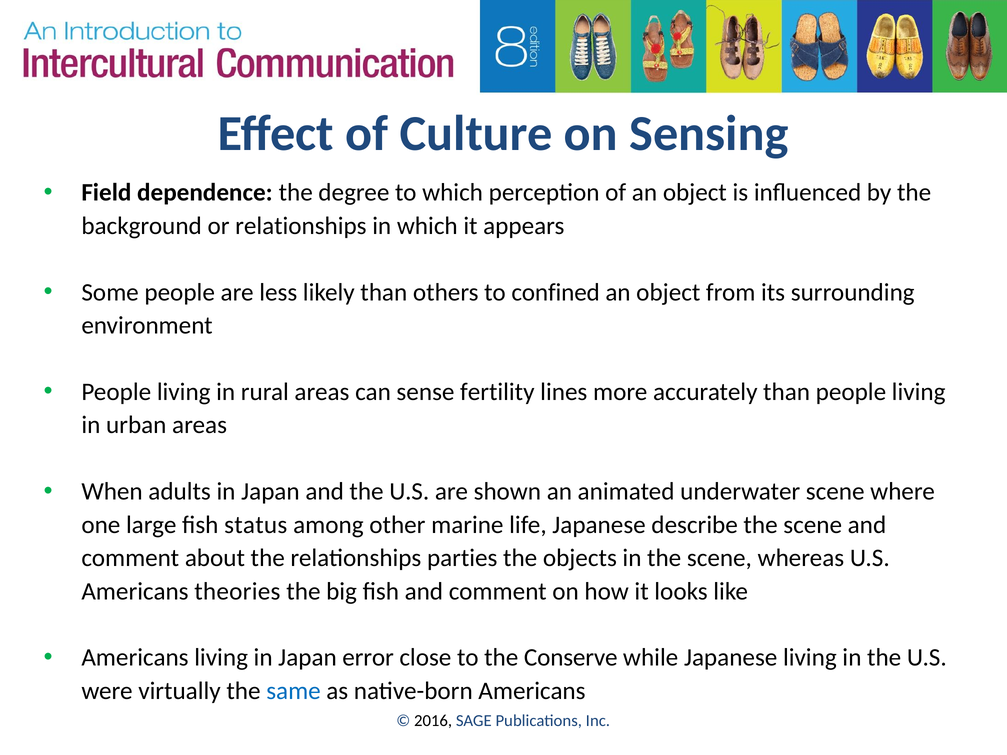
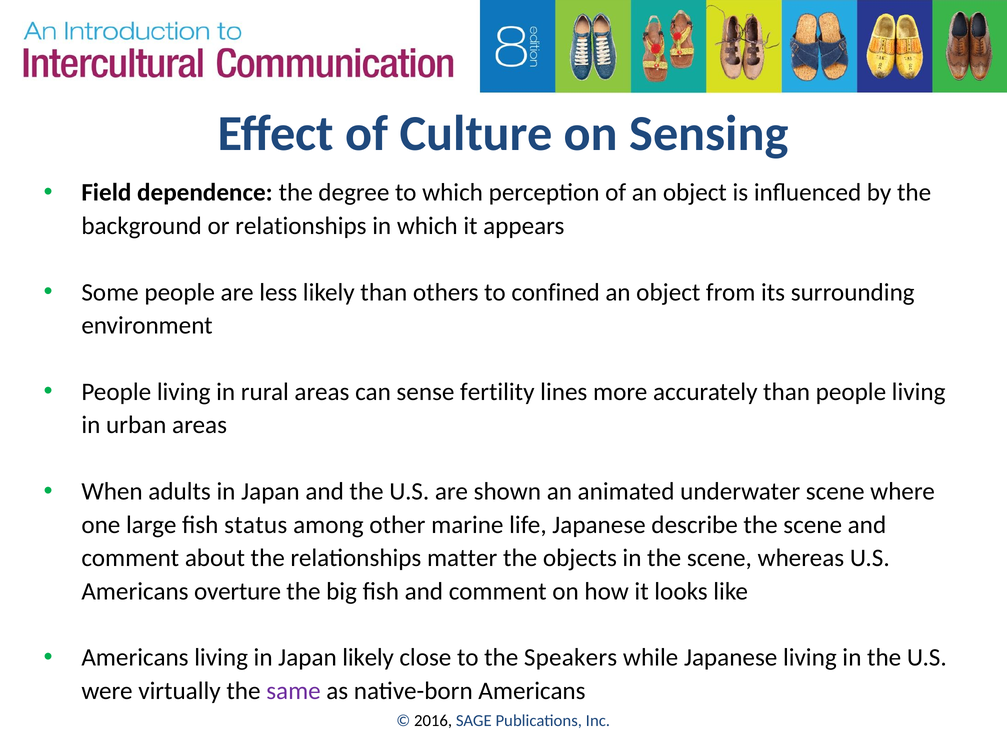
parties: parties -> matter
theories: theories -> overture
Japan error: error -> likely
Conserve: Conserve -> Speakers
same colour: blue -> purple
